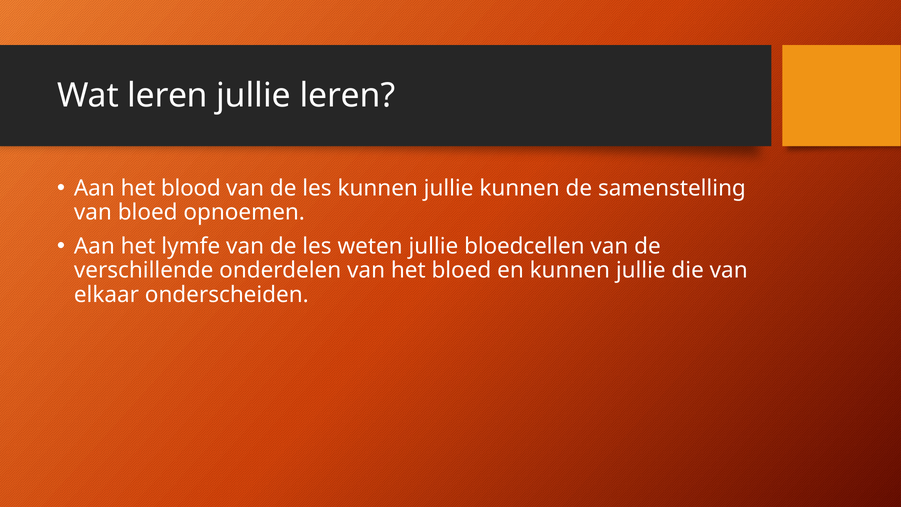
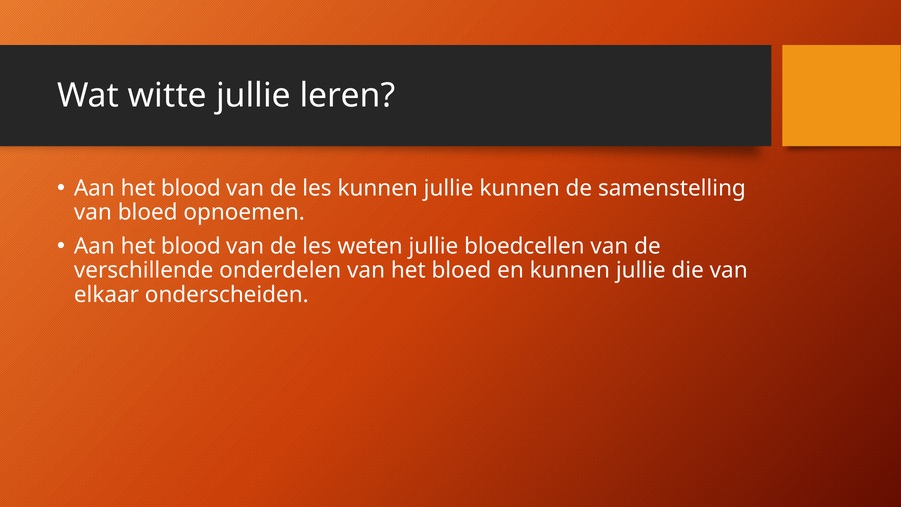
Wat leren: leren -> witte
lymfe at (191, 246): lymfe -> blood
